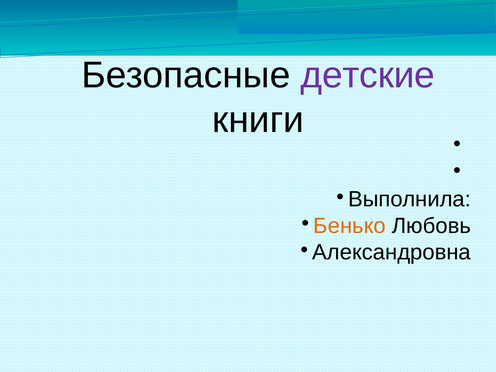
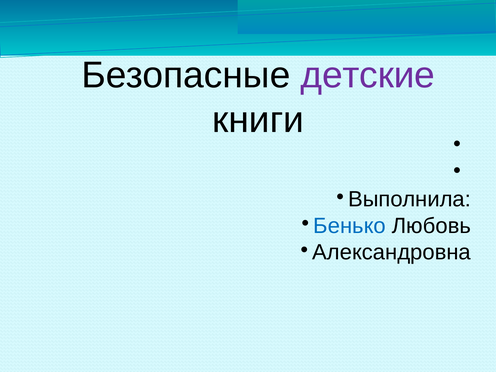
Бенько colour: orange -> blue
